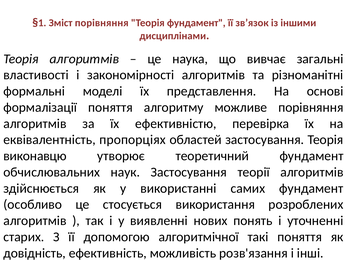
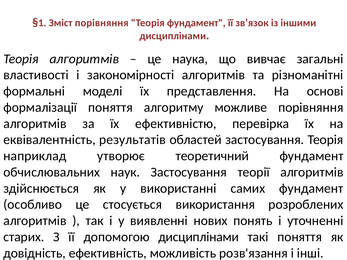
пропорціях: пропорціях -> результатів
виконавцю: виконавцю -> наприклад
допомогою алгоритмічної: алгоритмічної -> дисциплінами
